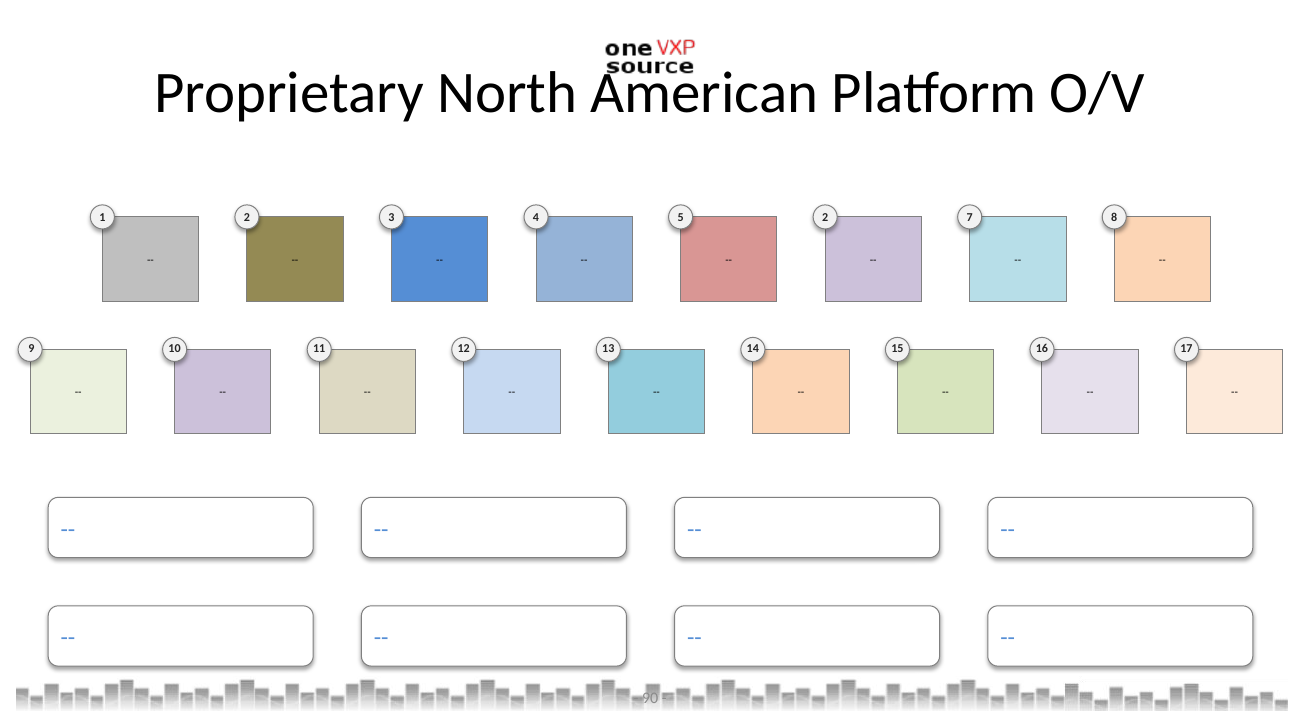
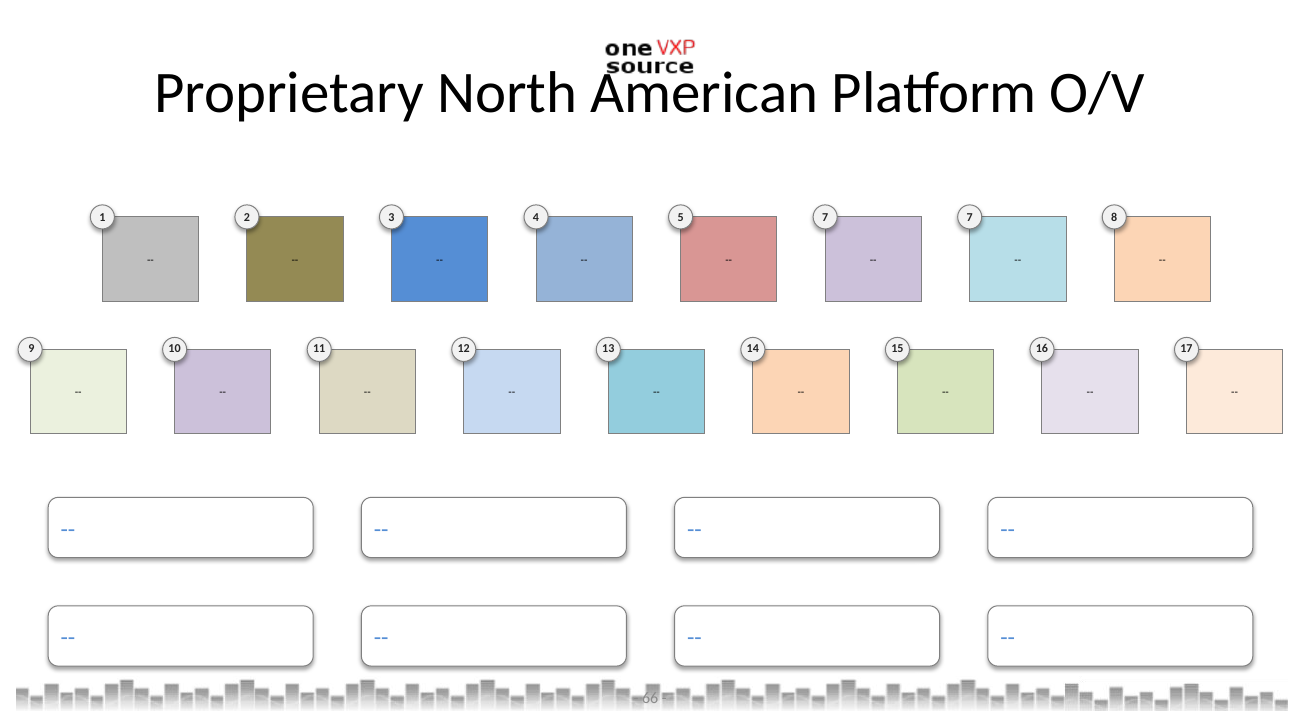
5 2: 2 -> 7
90: 90 -> 66
